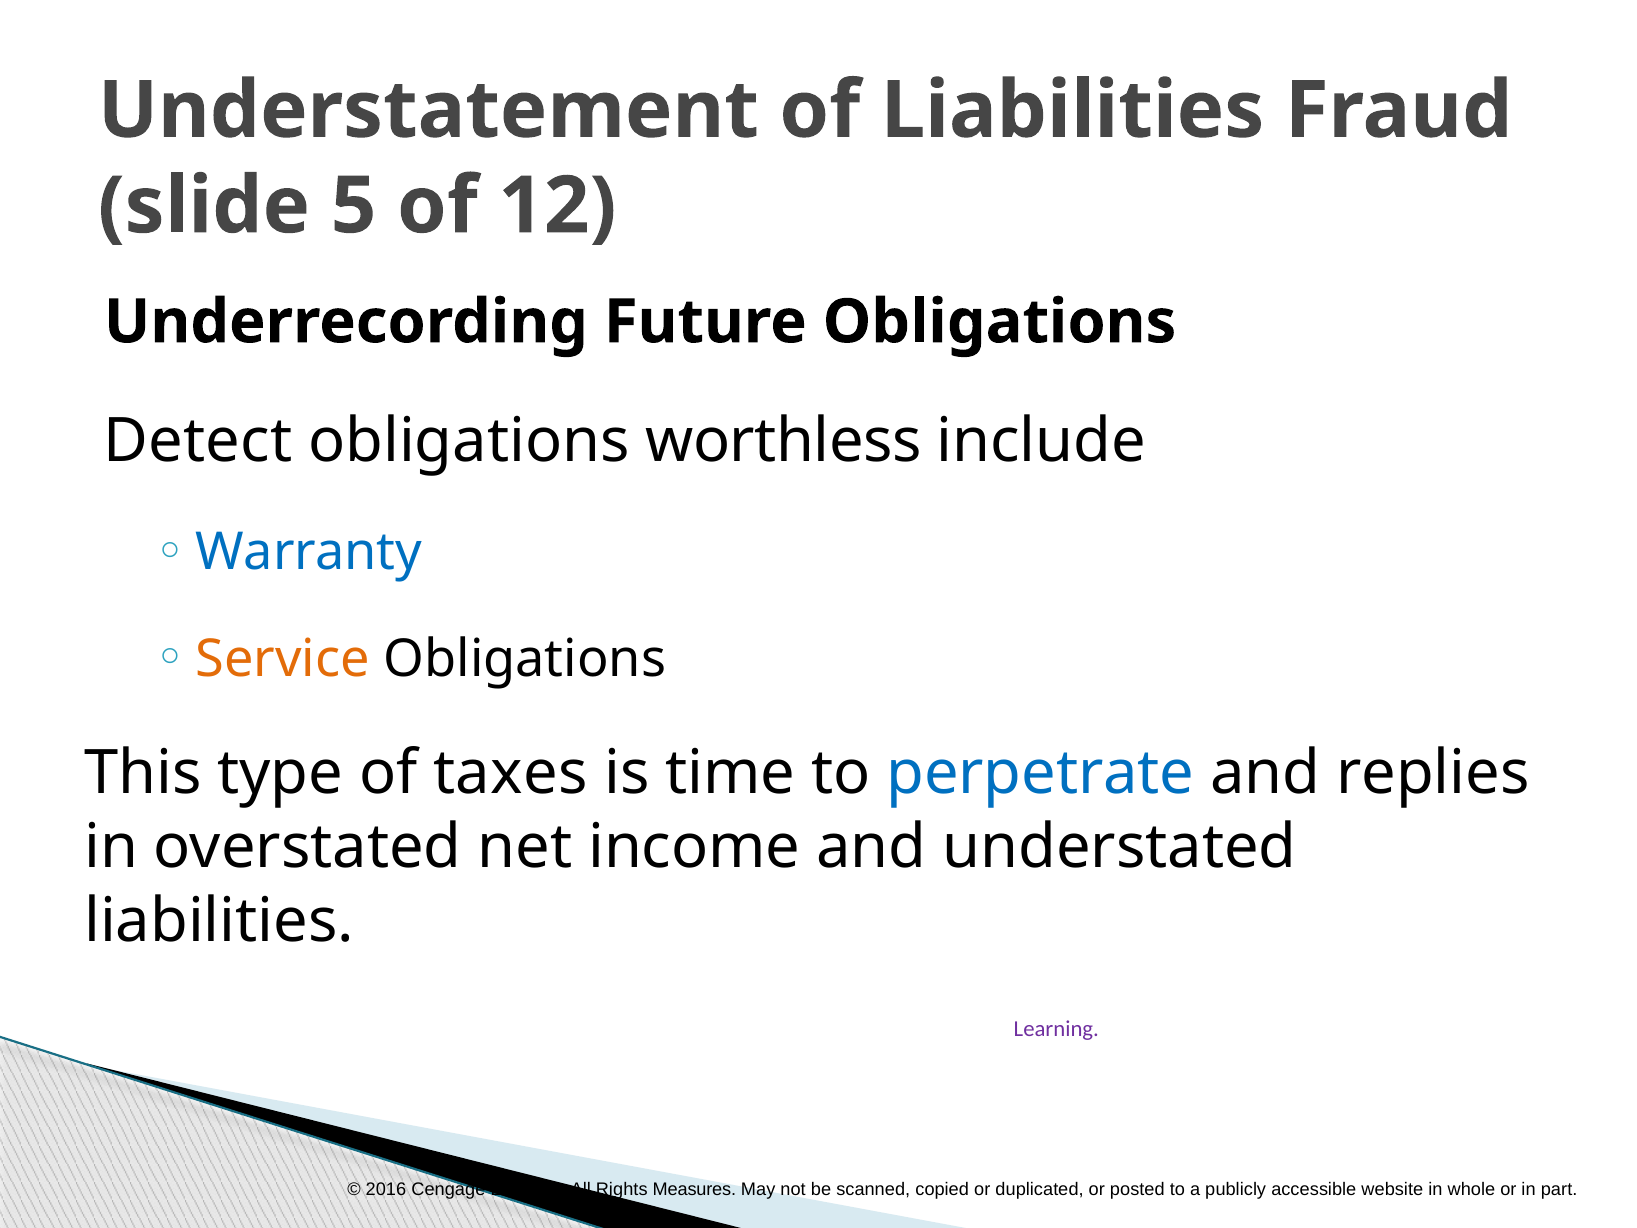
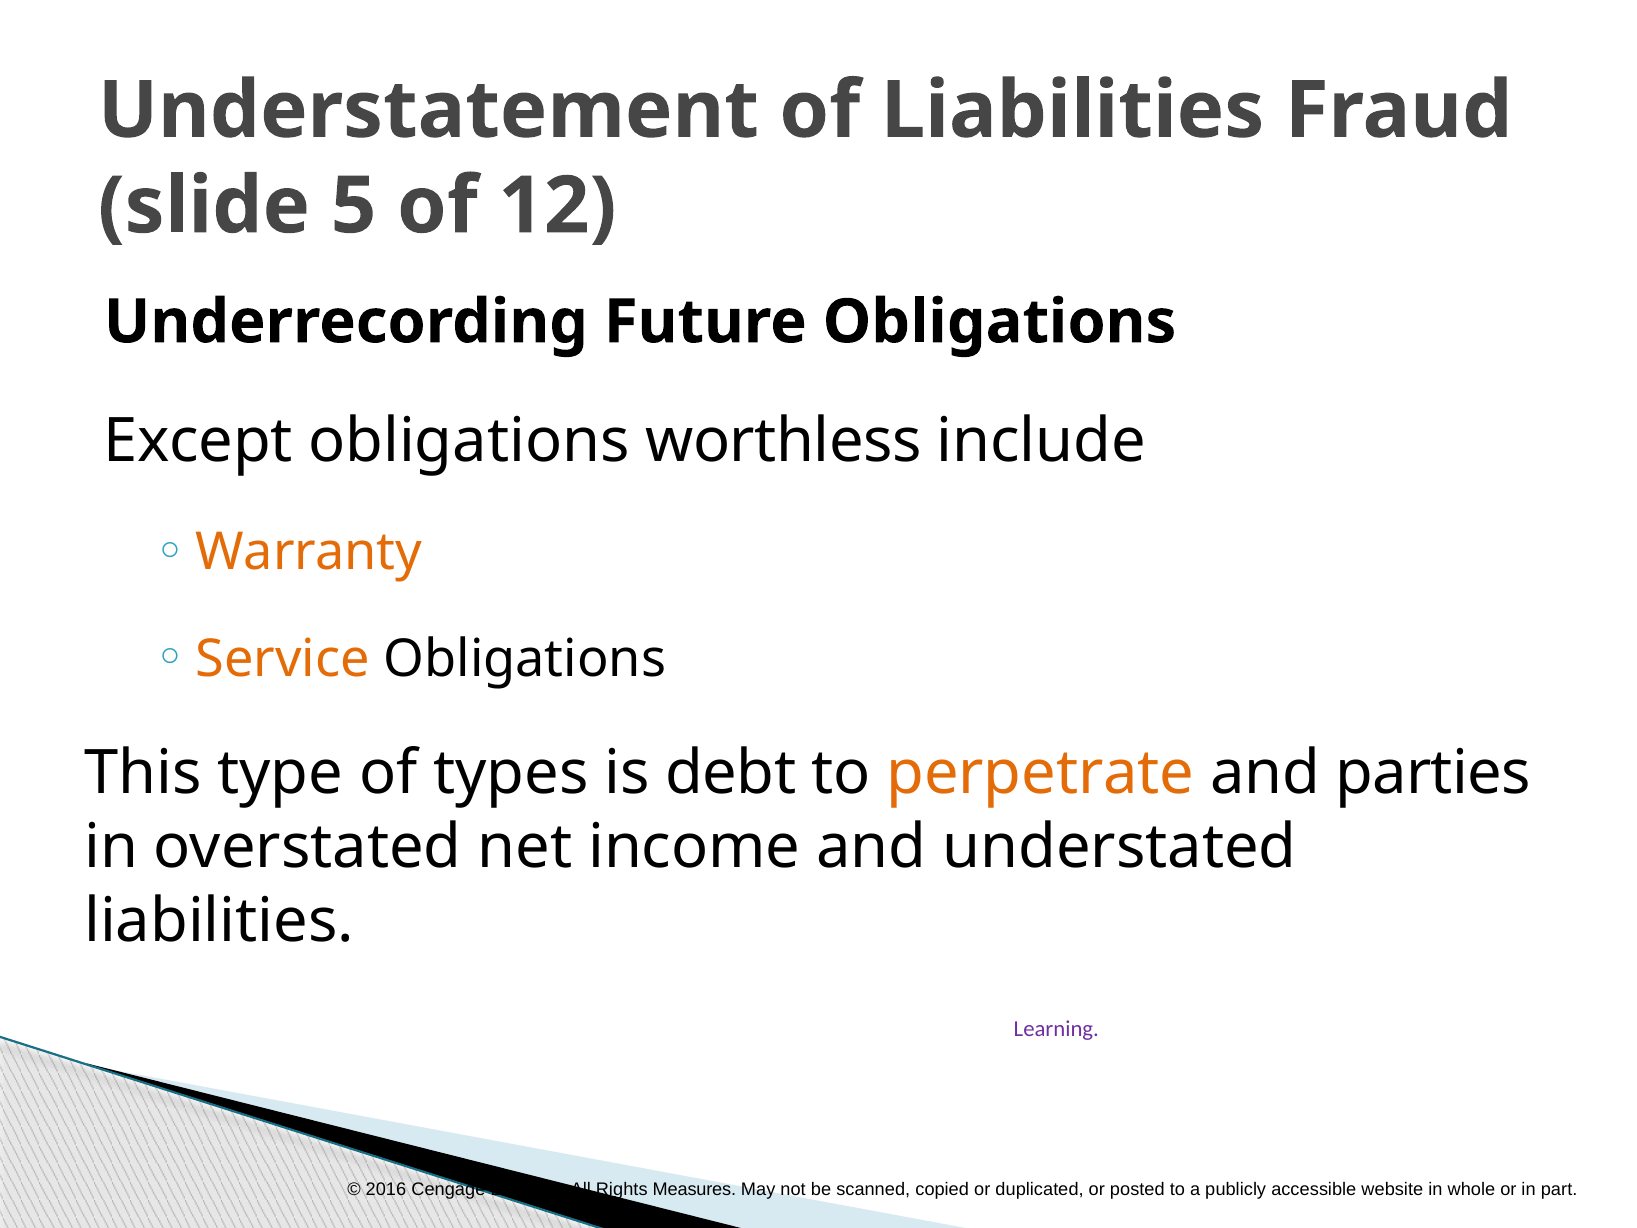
Detect at (198, 441): Detect -> Except
Warranty colour: blue -> orange
taxes: taxes -> types
time: time -> debt
perpetrate colour: blue -> orange
replies: replies -> parties
